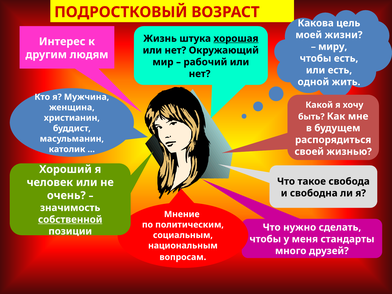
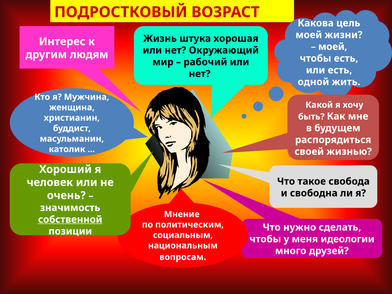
хорошая underline: present -> none
миру at (333, 47): миру -> моей
стандарты: стандарты -> идеологии
